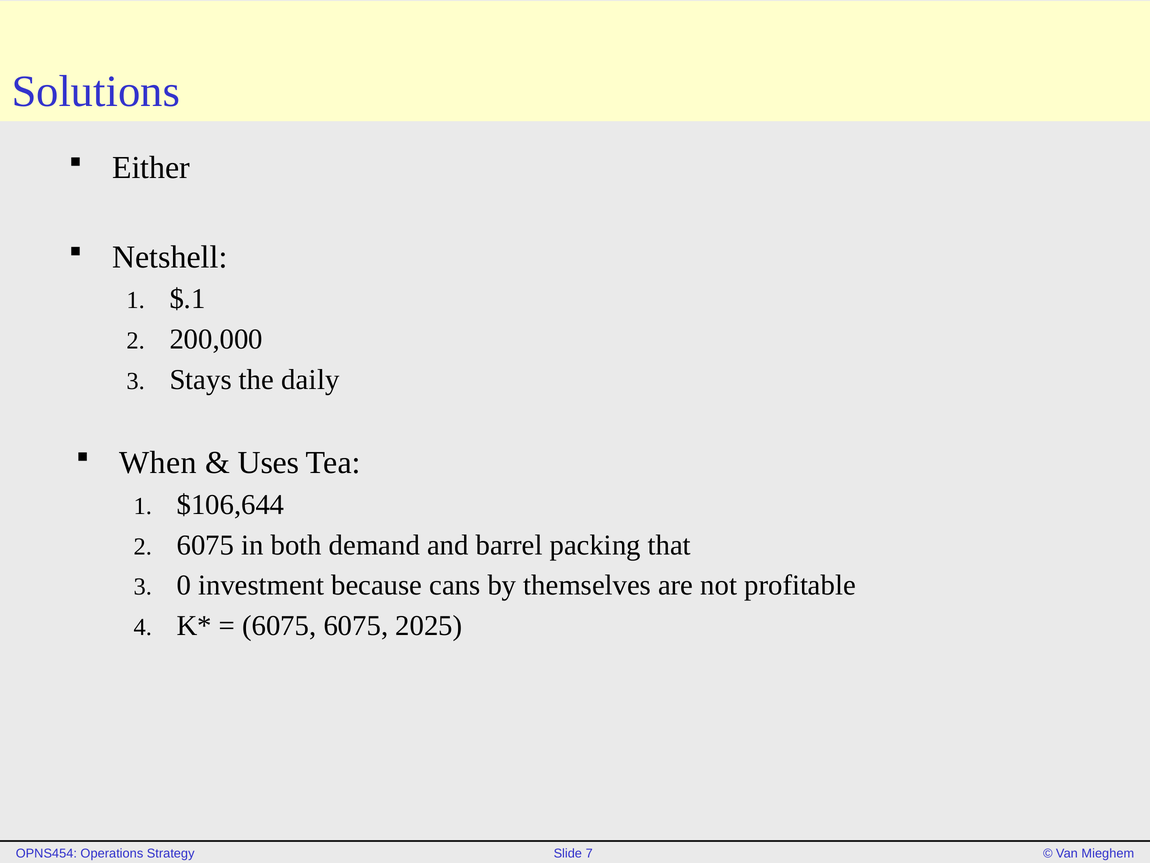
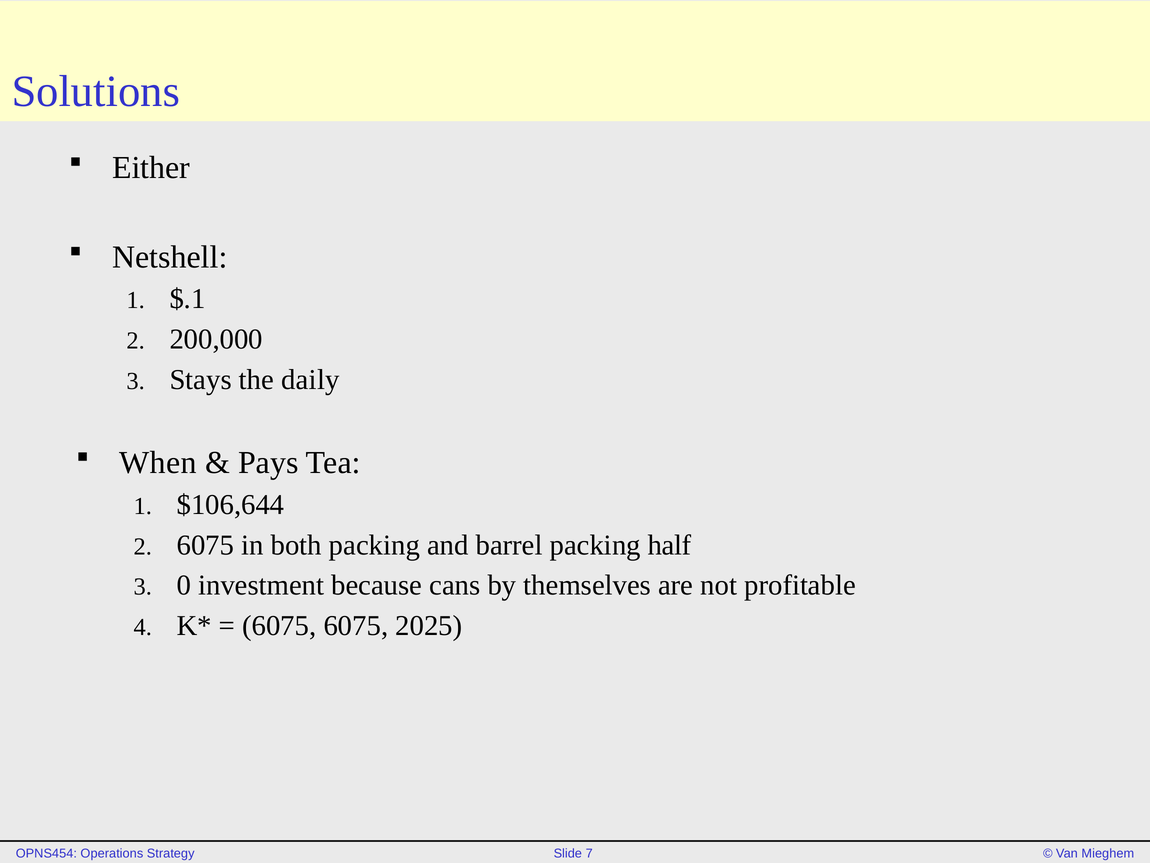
Uses: Uses -> Pays
both demand: demand -> packing
that: that -> half
